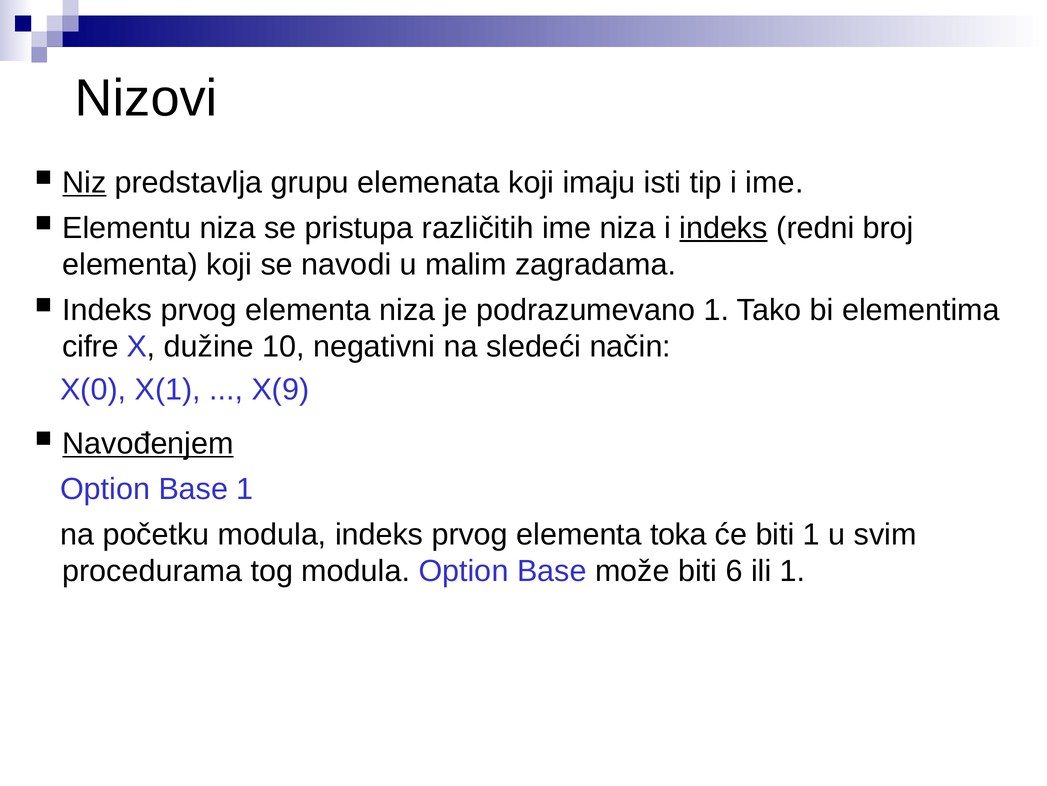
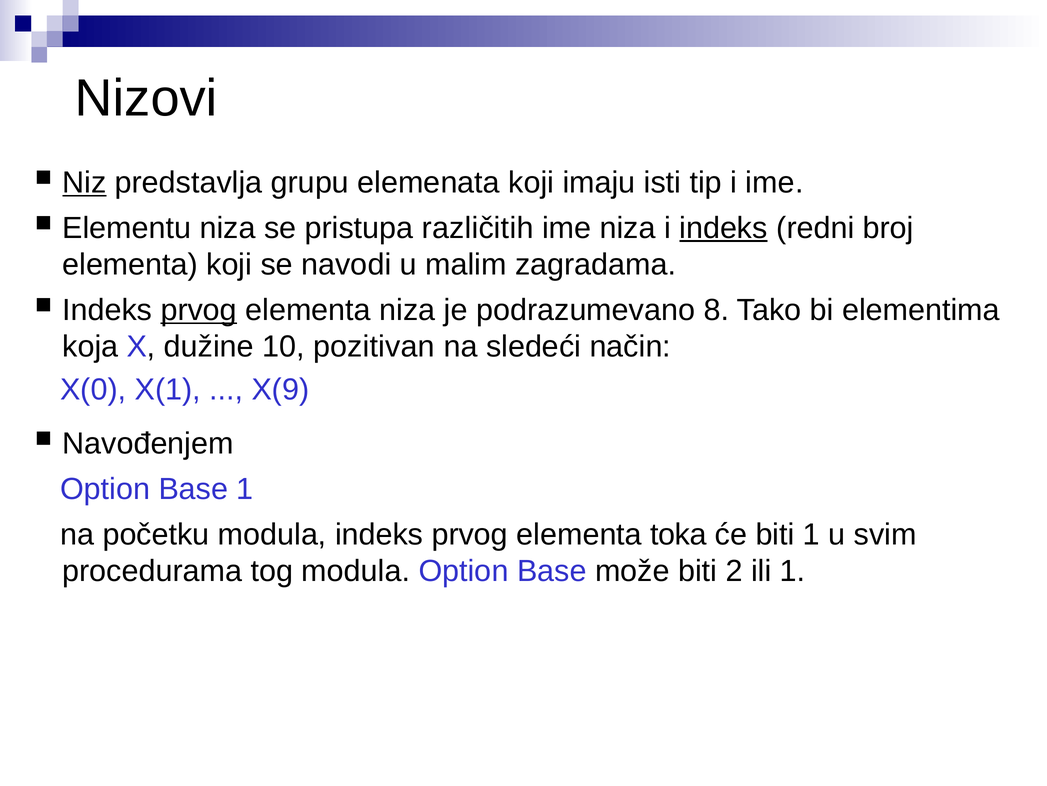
prvog at (199, 310) underline: none -> present
podrazumevano 1: 1 -> 8
cifre: cifre -> koja
negativni: negativni -> pozitivan
Navođenjem underline: present -> none
6: 6 -> 2
